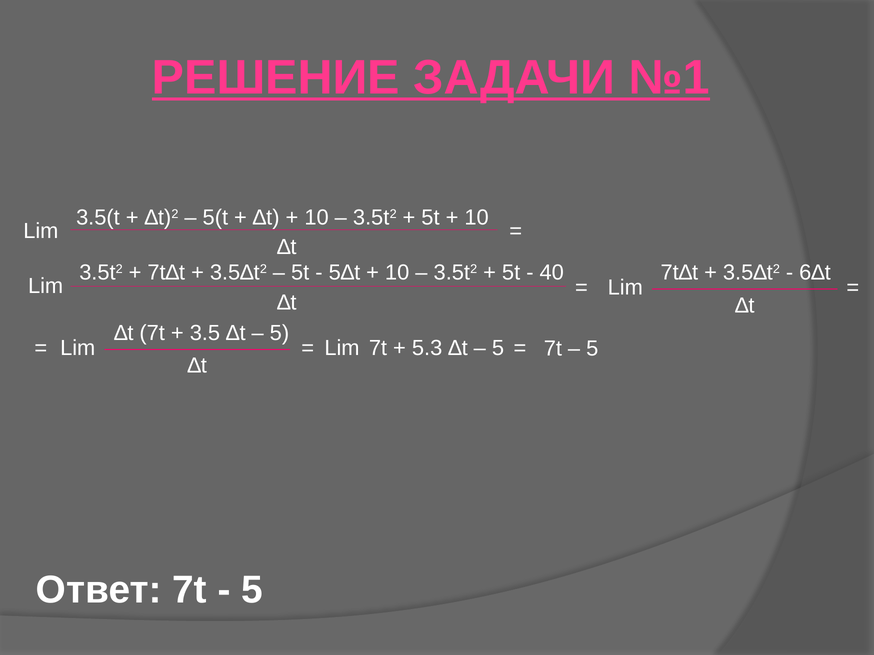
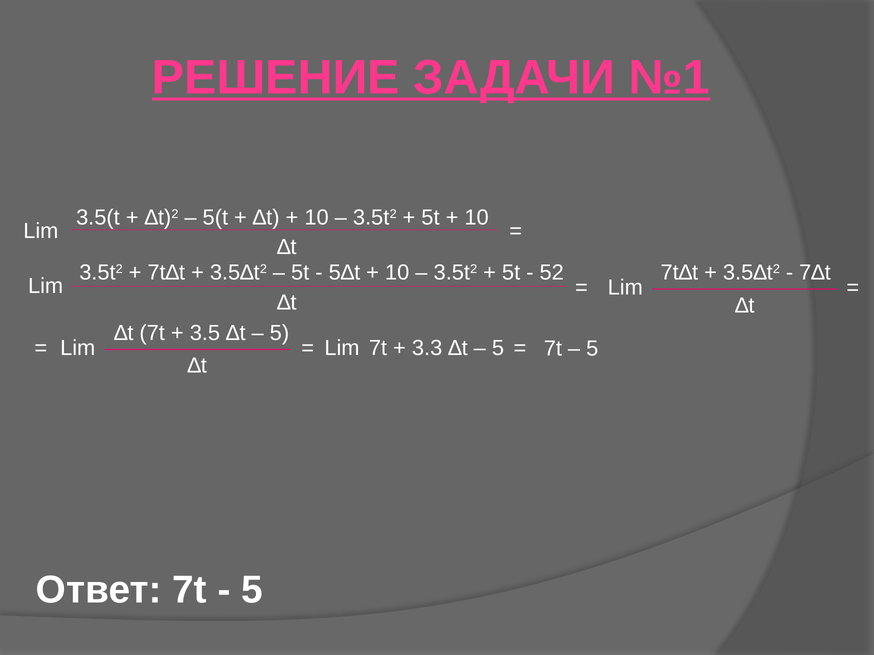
40: 40 -> 52
6∆t: 6∆t -> 7∆t
5.3: 5.3 -> 3.3
